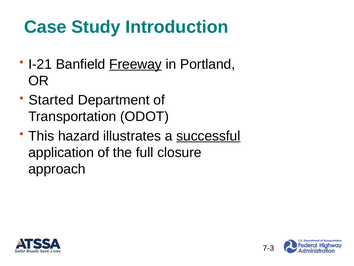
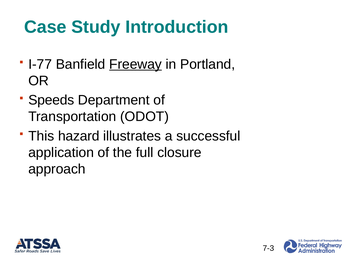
I-21: I-21 -> I-77
Started: Started -> Speeds
successful underline: present -> none
